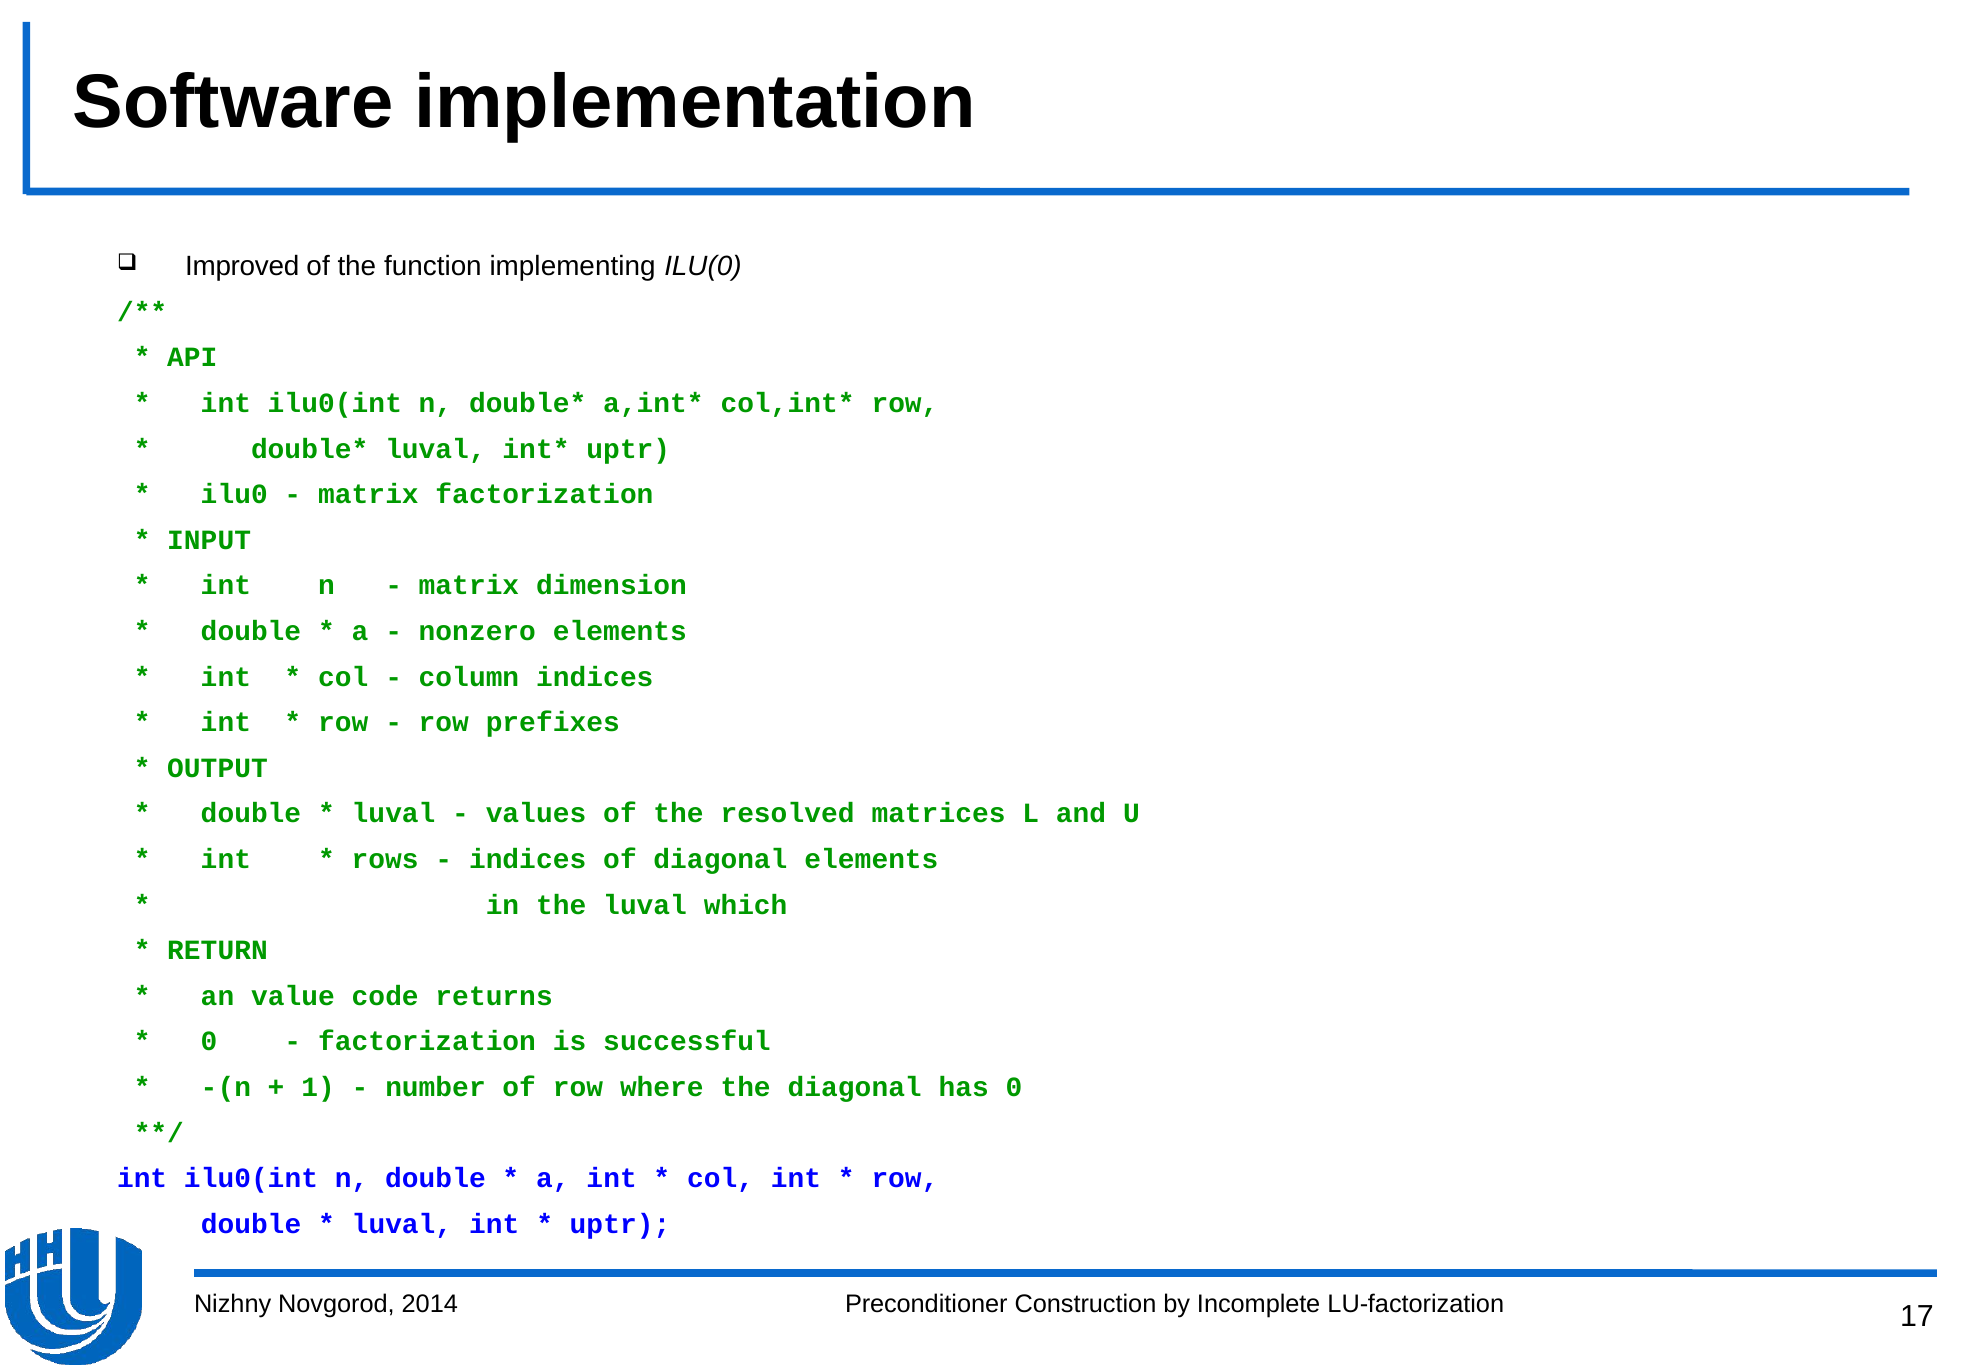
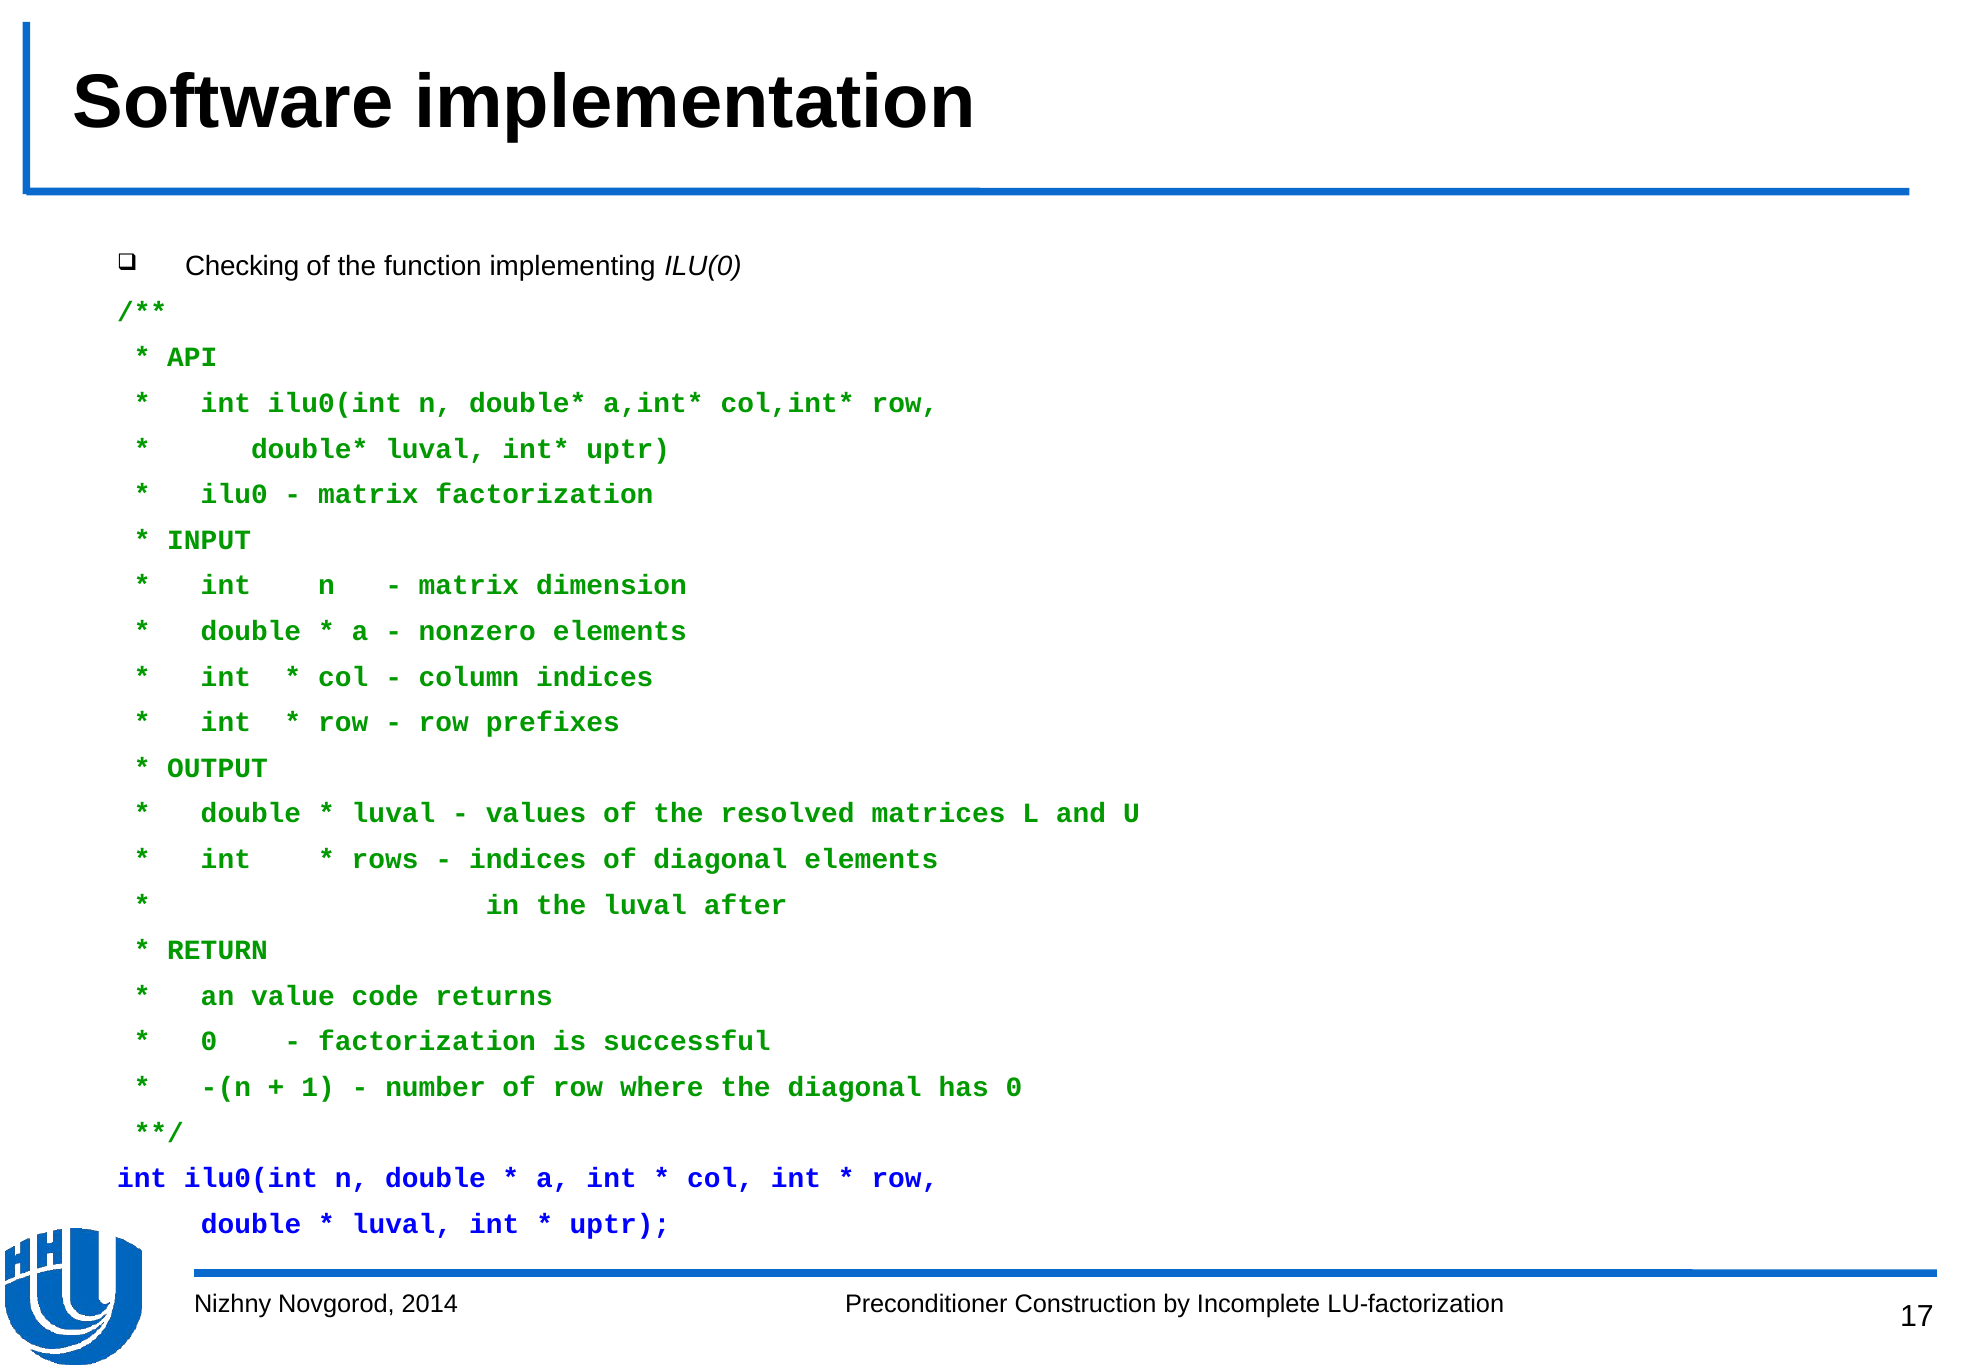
Improved: Improved -> Checking
which: which -> after
